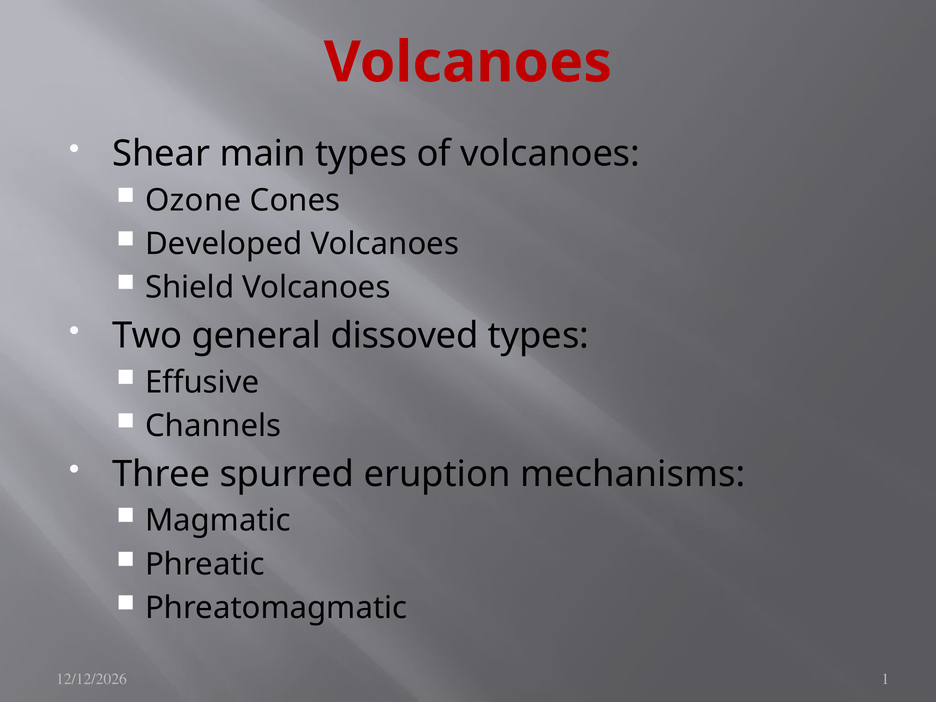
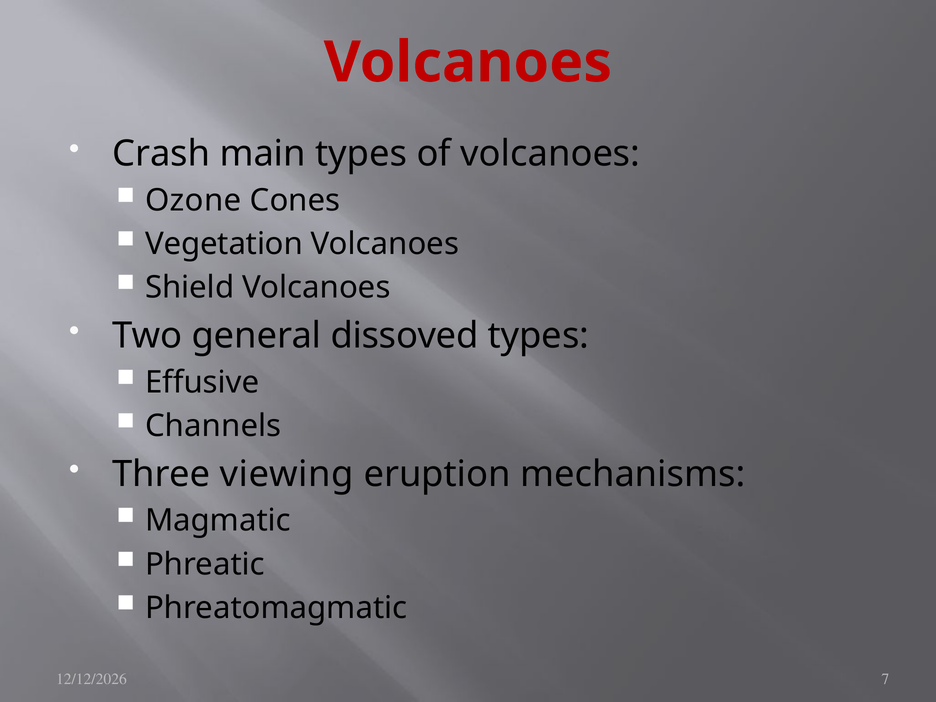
Shear: Shear -> Crash
Developed: Developed -> Vegetation
spurred: spurred -> viewing
1: 1 -> 7
